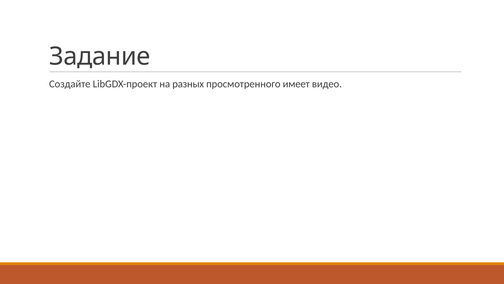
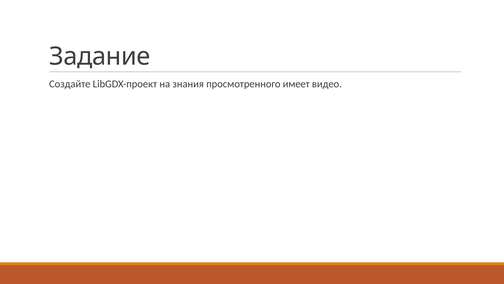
разных: разных -> знания
